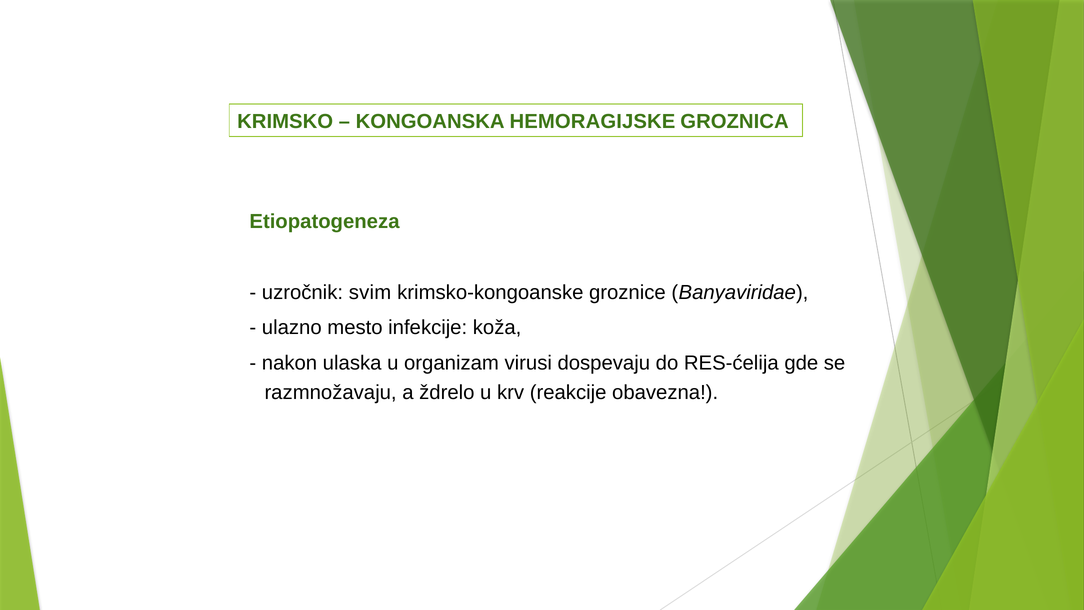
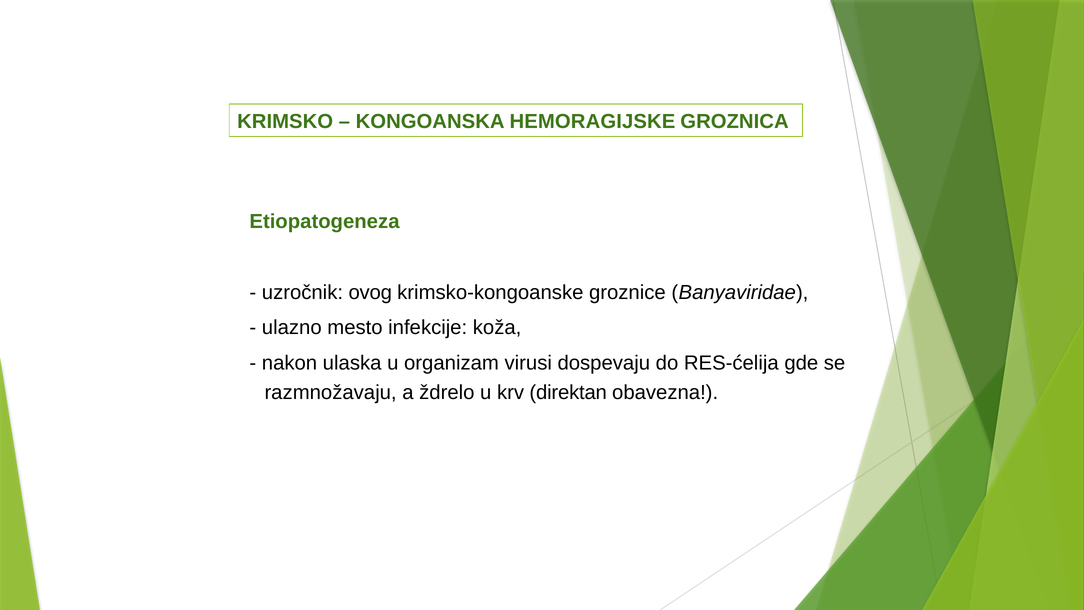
svim: svim -> ovog
reakcije: reakcije -> direktan
